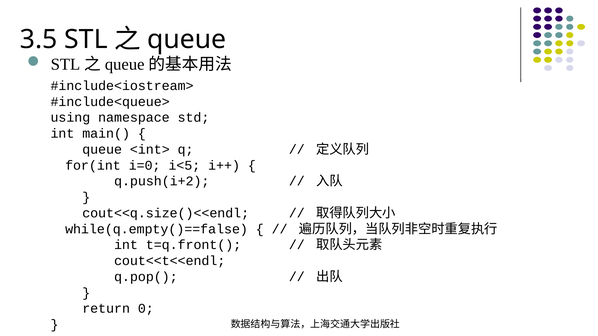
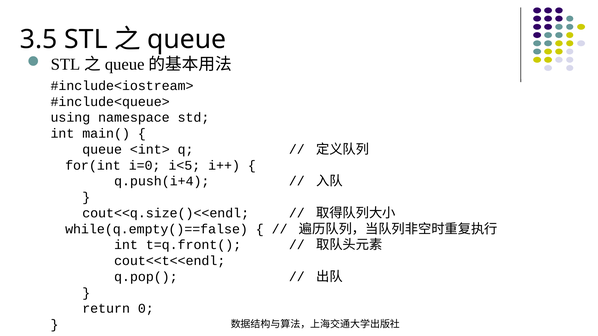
q.push(i+2: q.push(i+2 -> q.push(i+4
